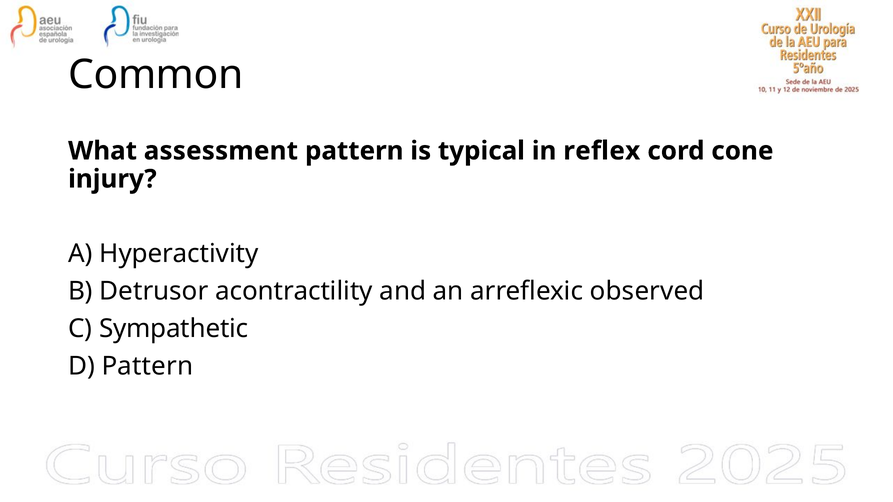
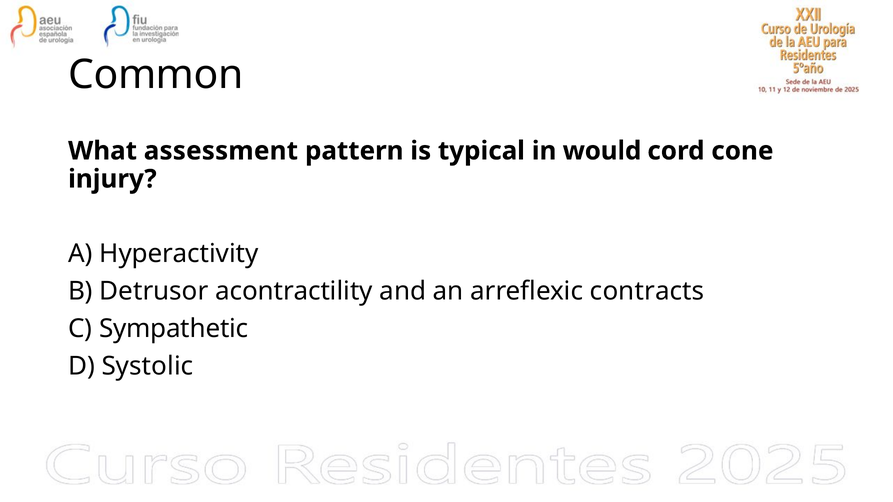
reflex: reflex -> would
observed: observed -> contracts
D Pattern: Pattern -> Systolic
